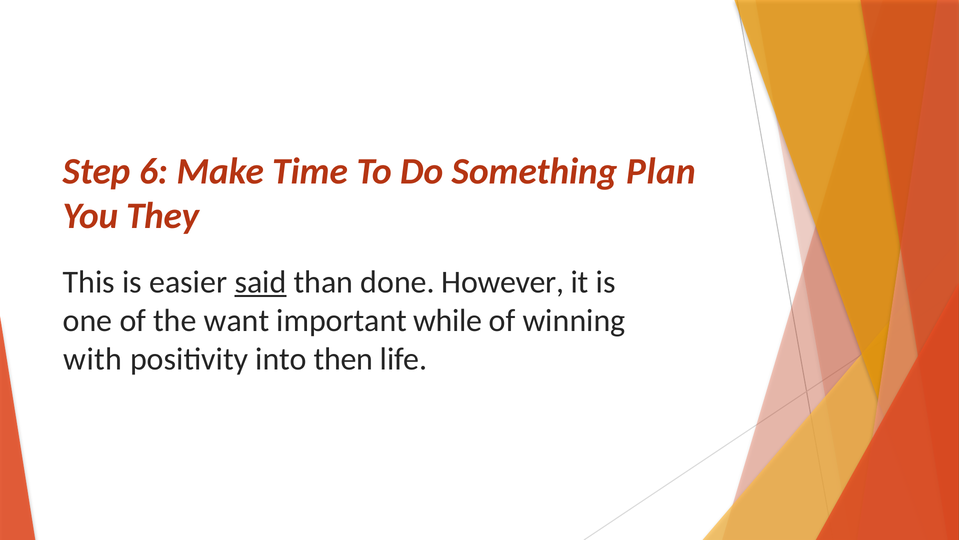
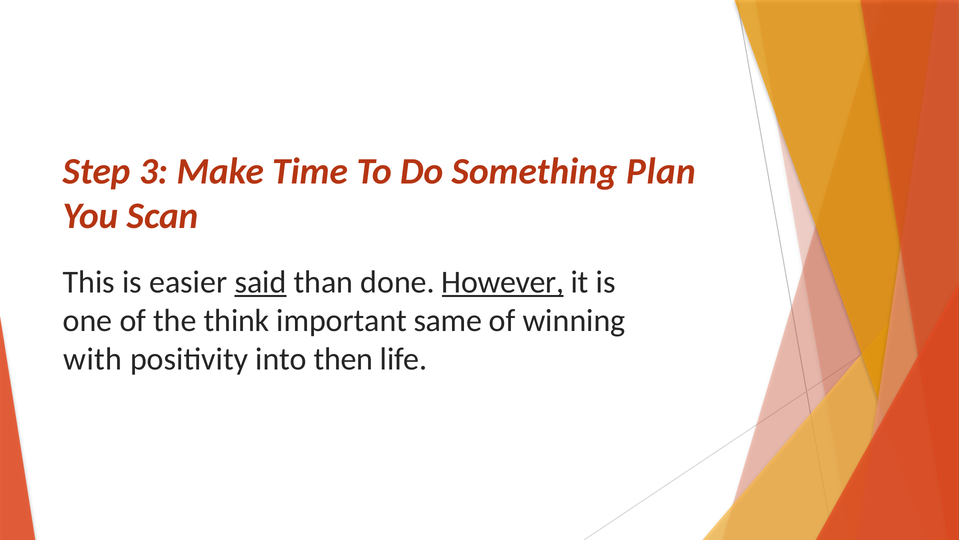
6: 6 -> 3
They: They -> Scan
However underline: none -> present
want: want -> think
while: while -> same
